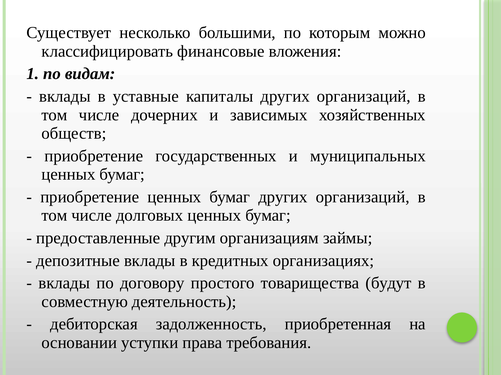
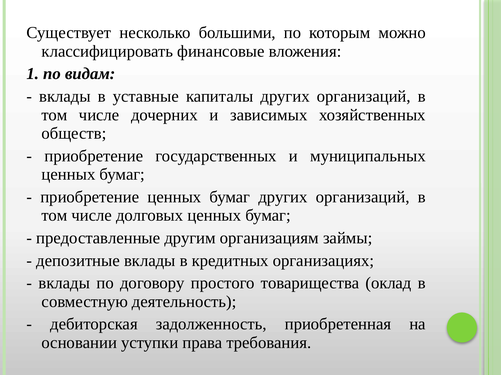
будут: будут -> оклад
